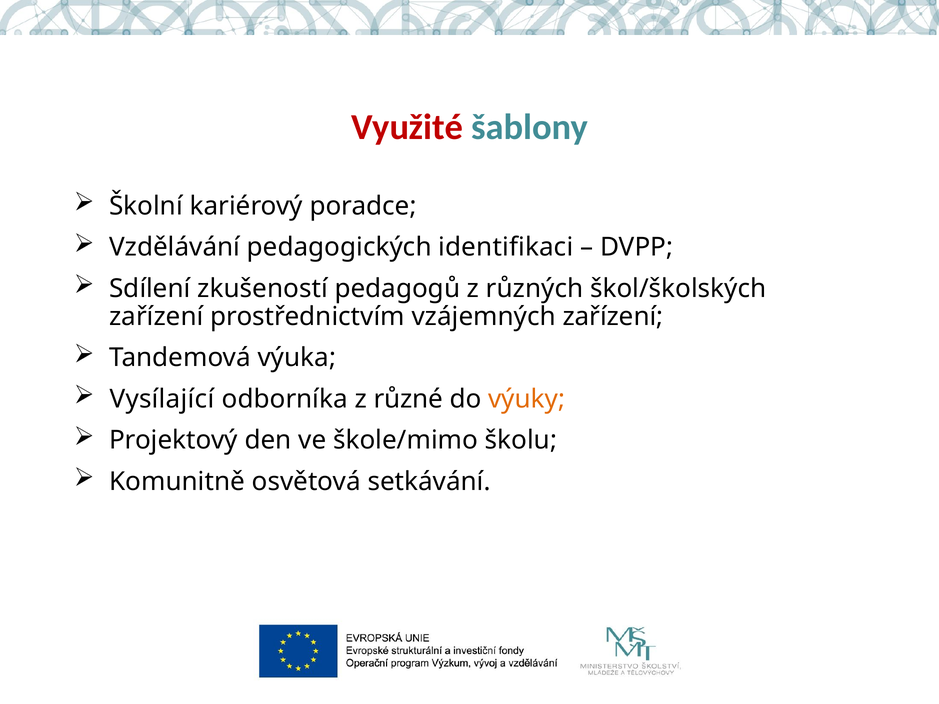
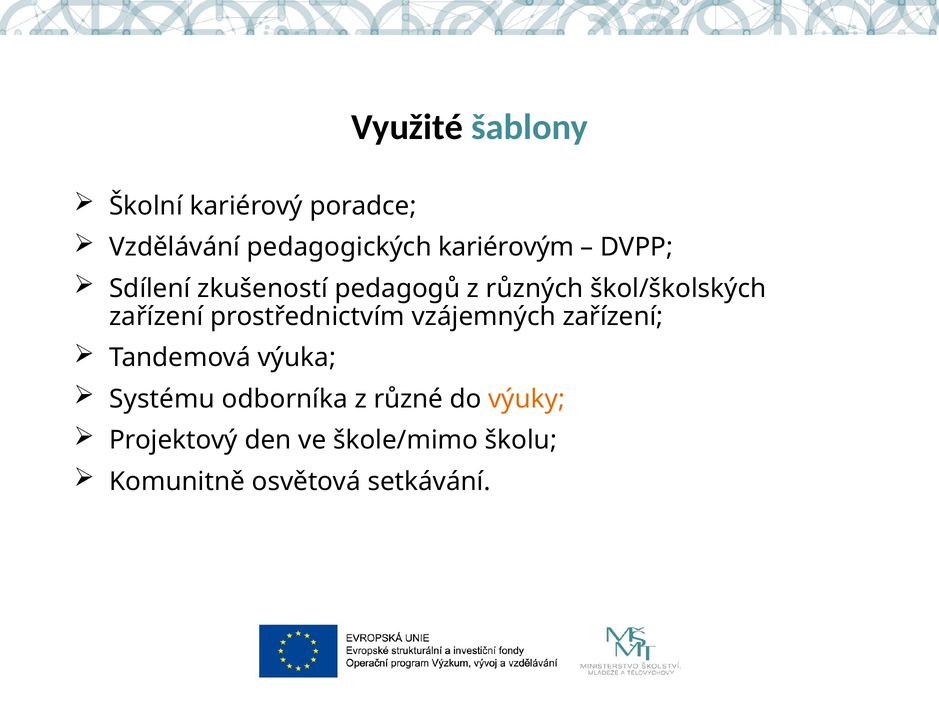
Využité colour: red -> black
identifikaci: identifikaci -> kariérovým
Vysílající: Vysílající -> Systému
